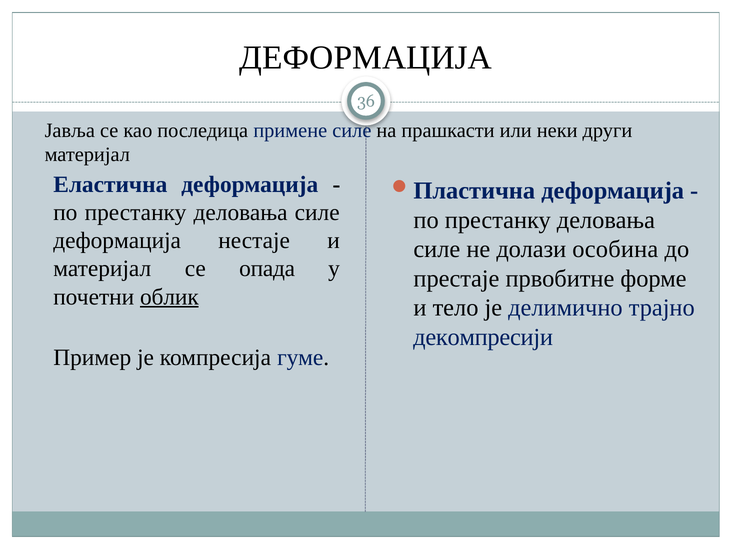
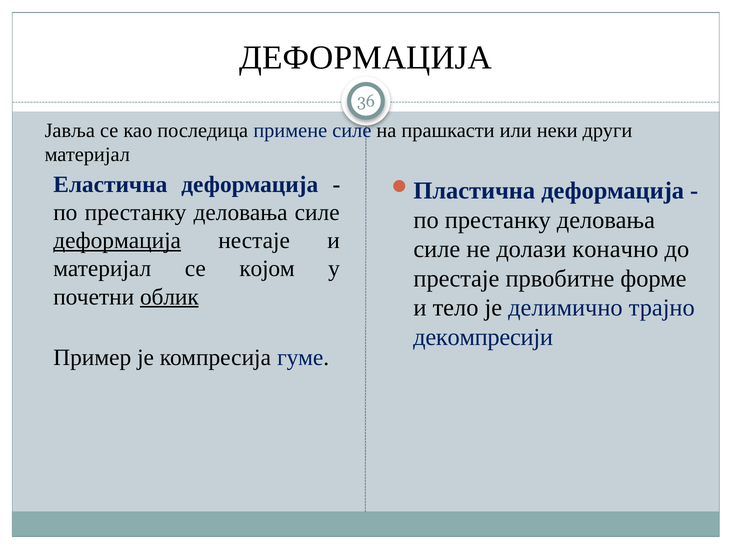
деформација at (117, 241) underline: none -> present
особина: особина -> коначно
опада: опада -> којом
